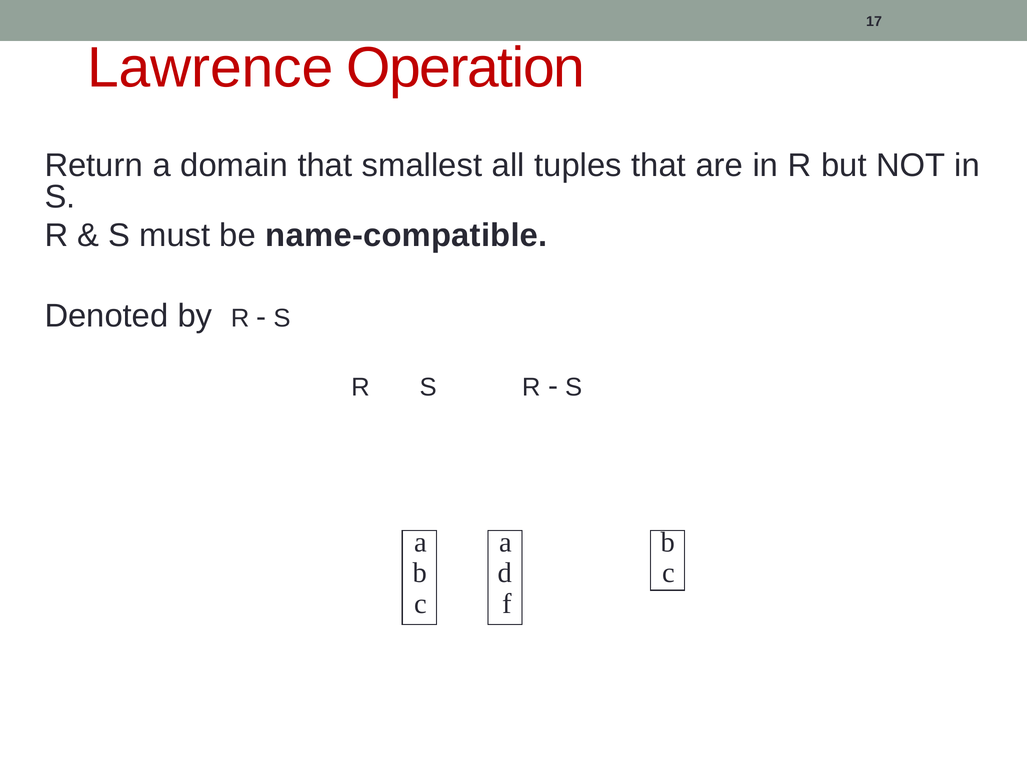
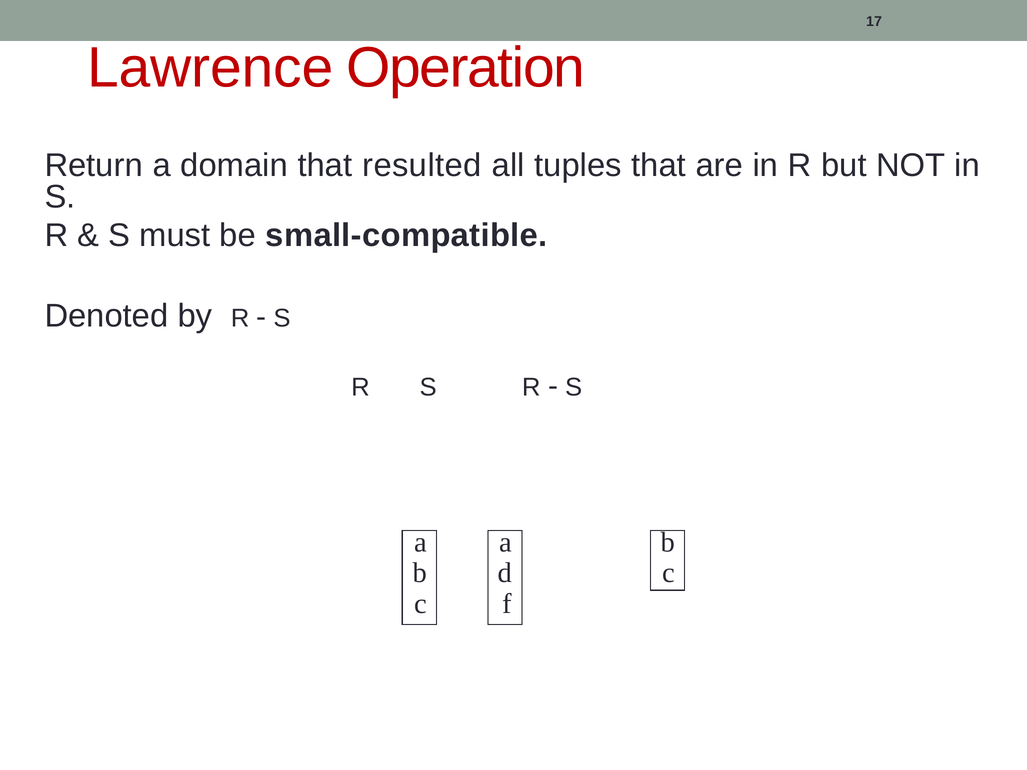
smallest: smallest -> resulted
name-compatible: name-compatible -> small-compatible
